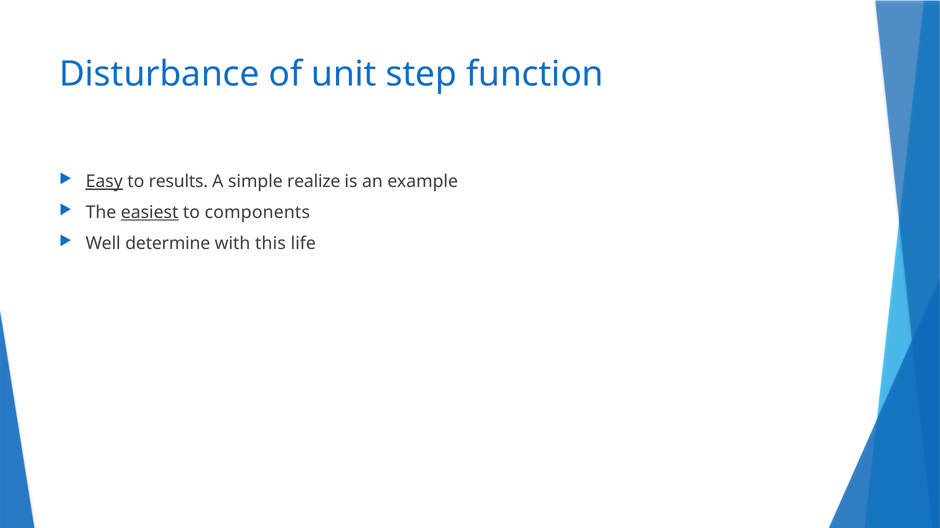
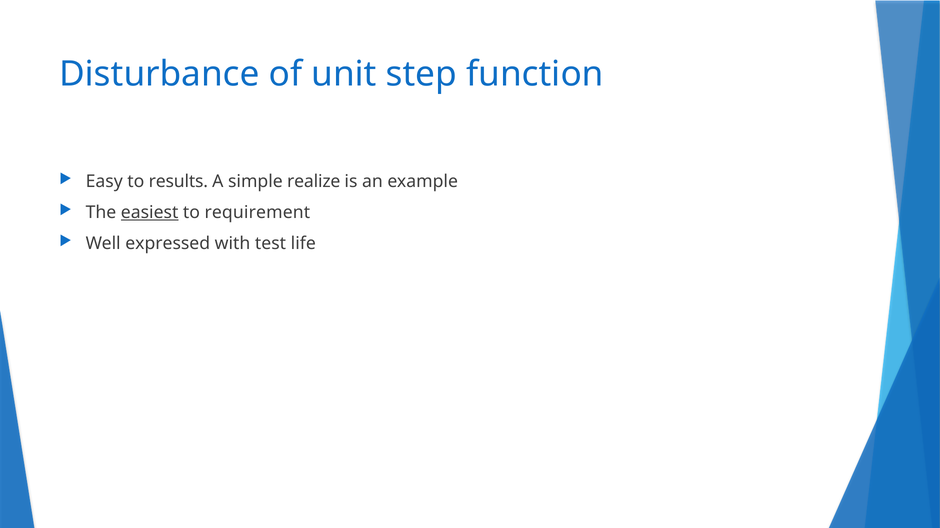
Easy underline: present -> none
components: components -> requirement
determine: determine -> expressed
this: this -> test
